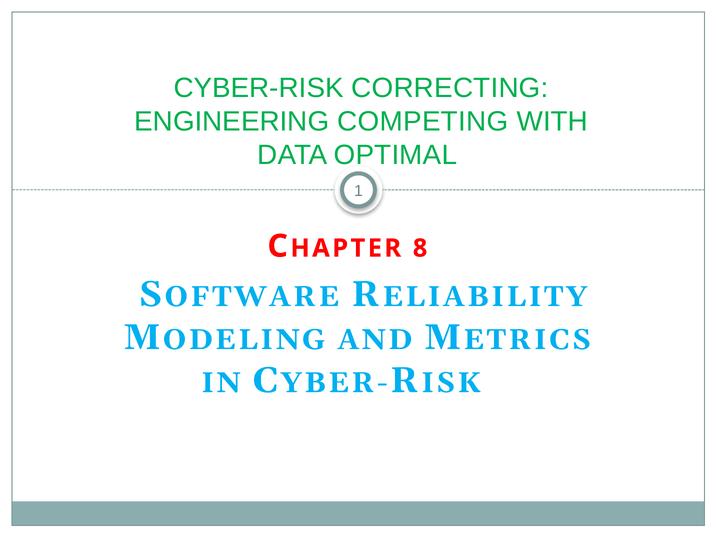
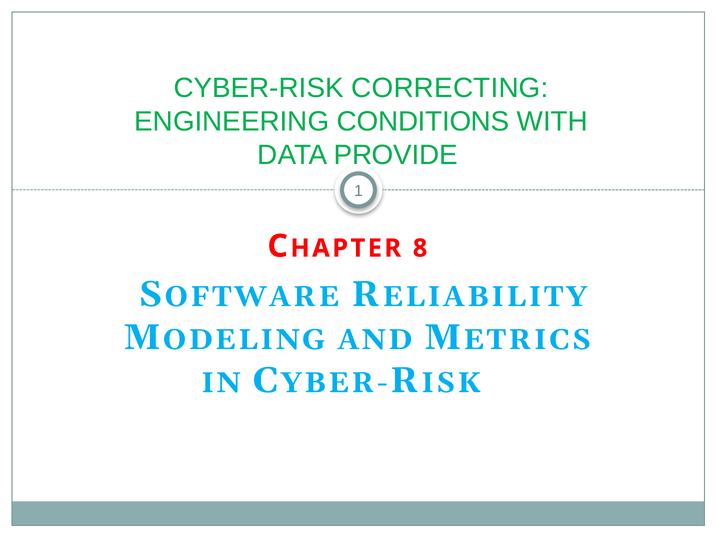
COMPETING: COMPETING -> CONDITIONS
OPTIMAL: OPTIMAL -> PROVIDE
